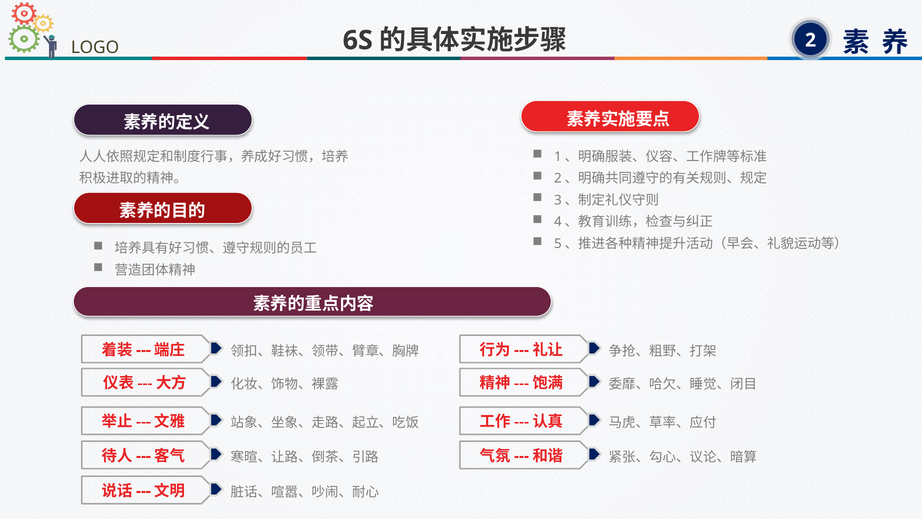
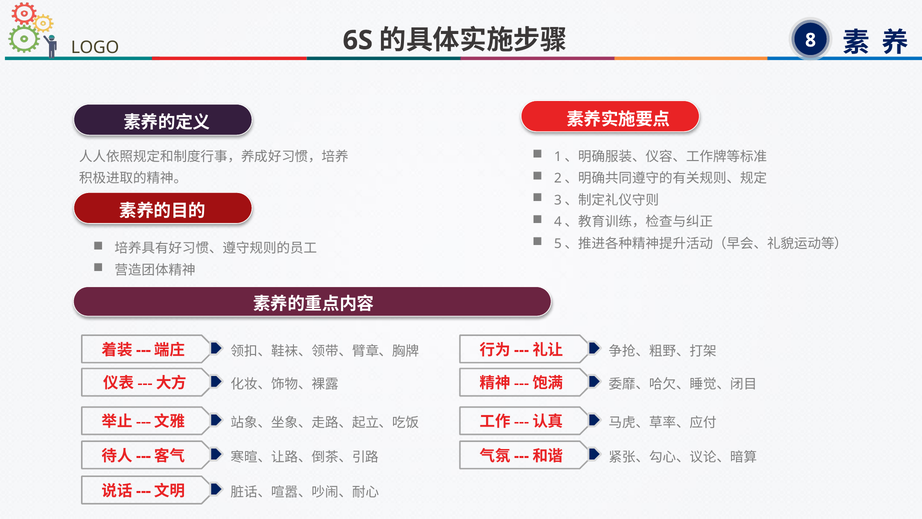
2: 2 -> 8
